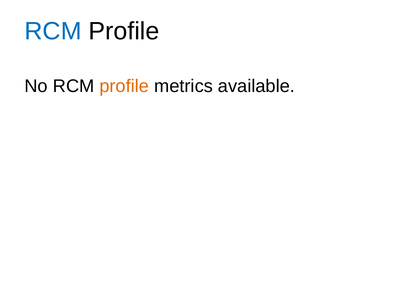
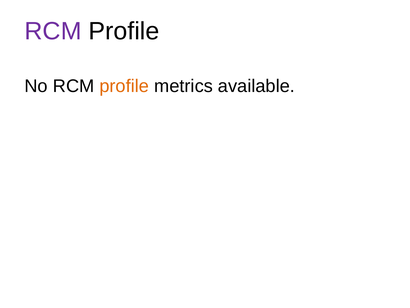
RCM at (53, 31) colour: blue -> purple
